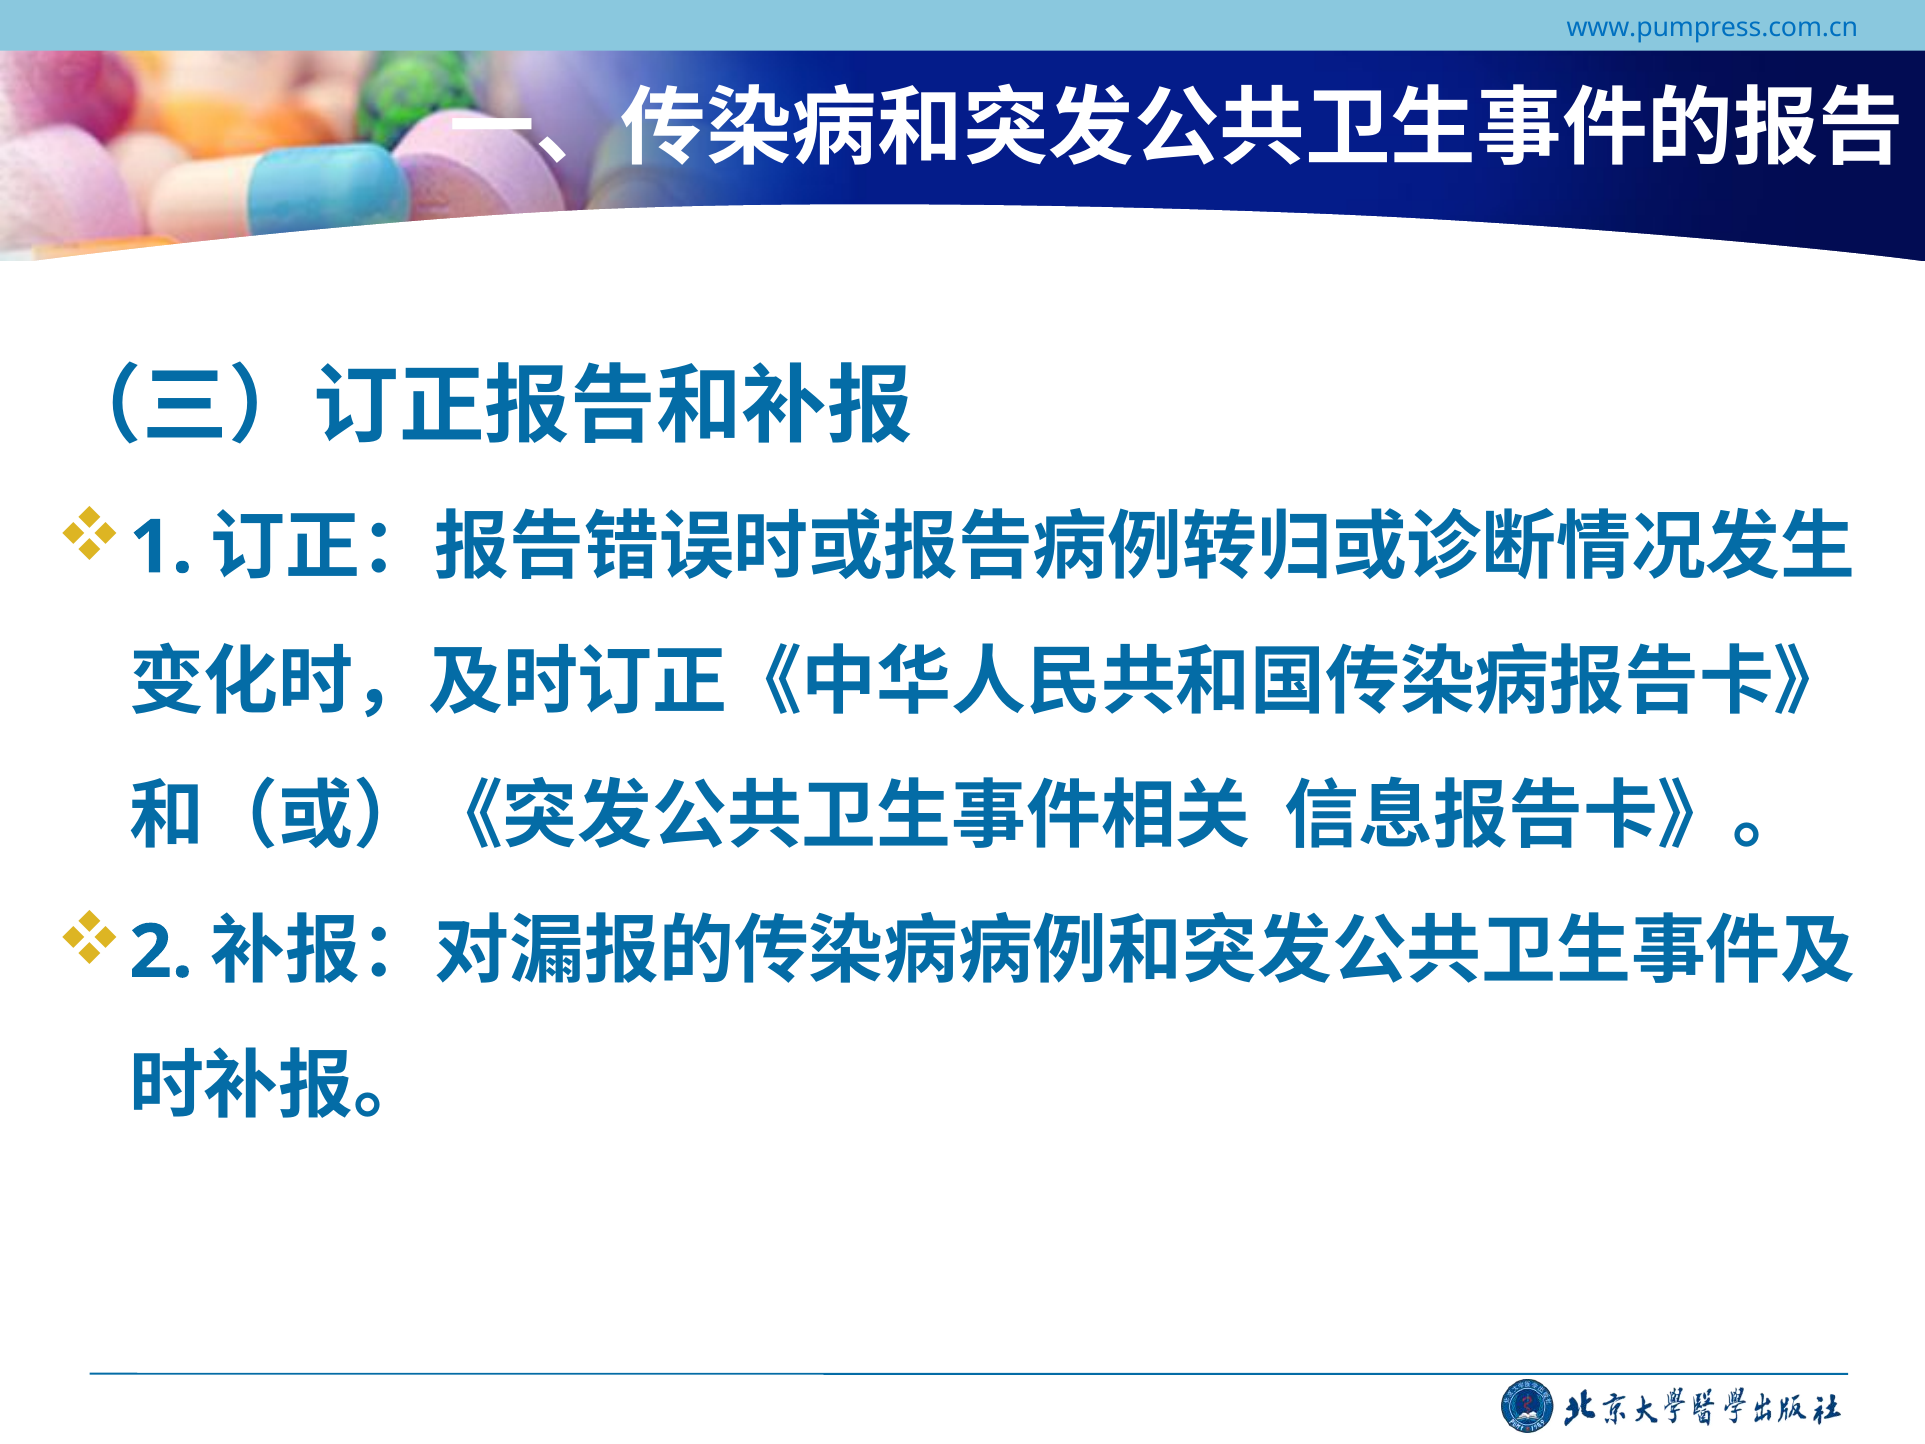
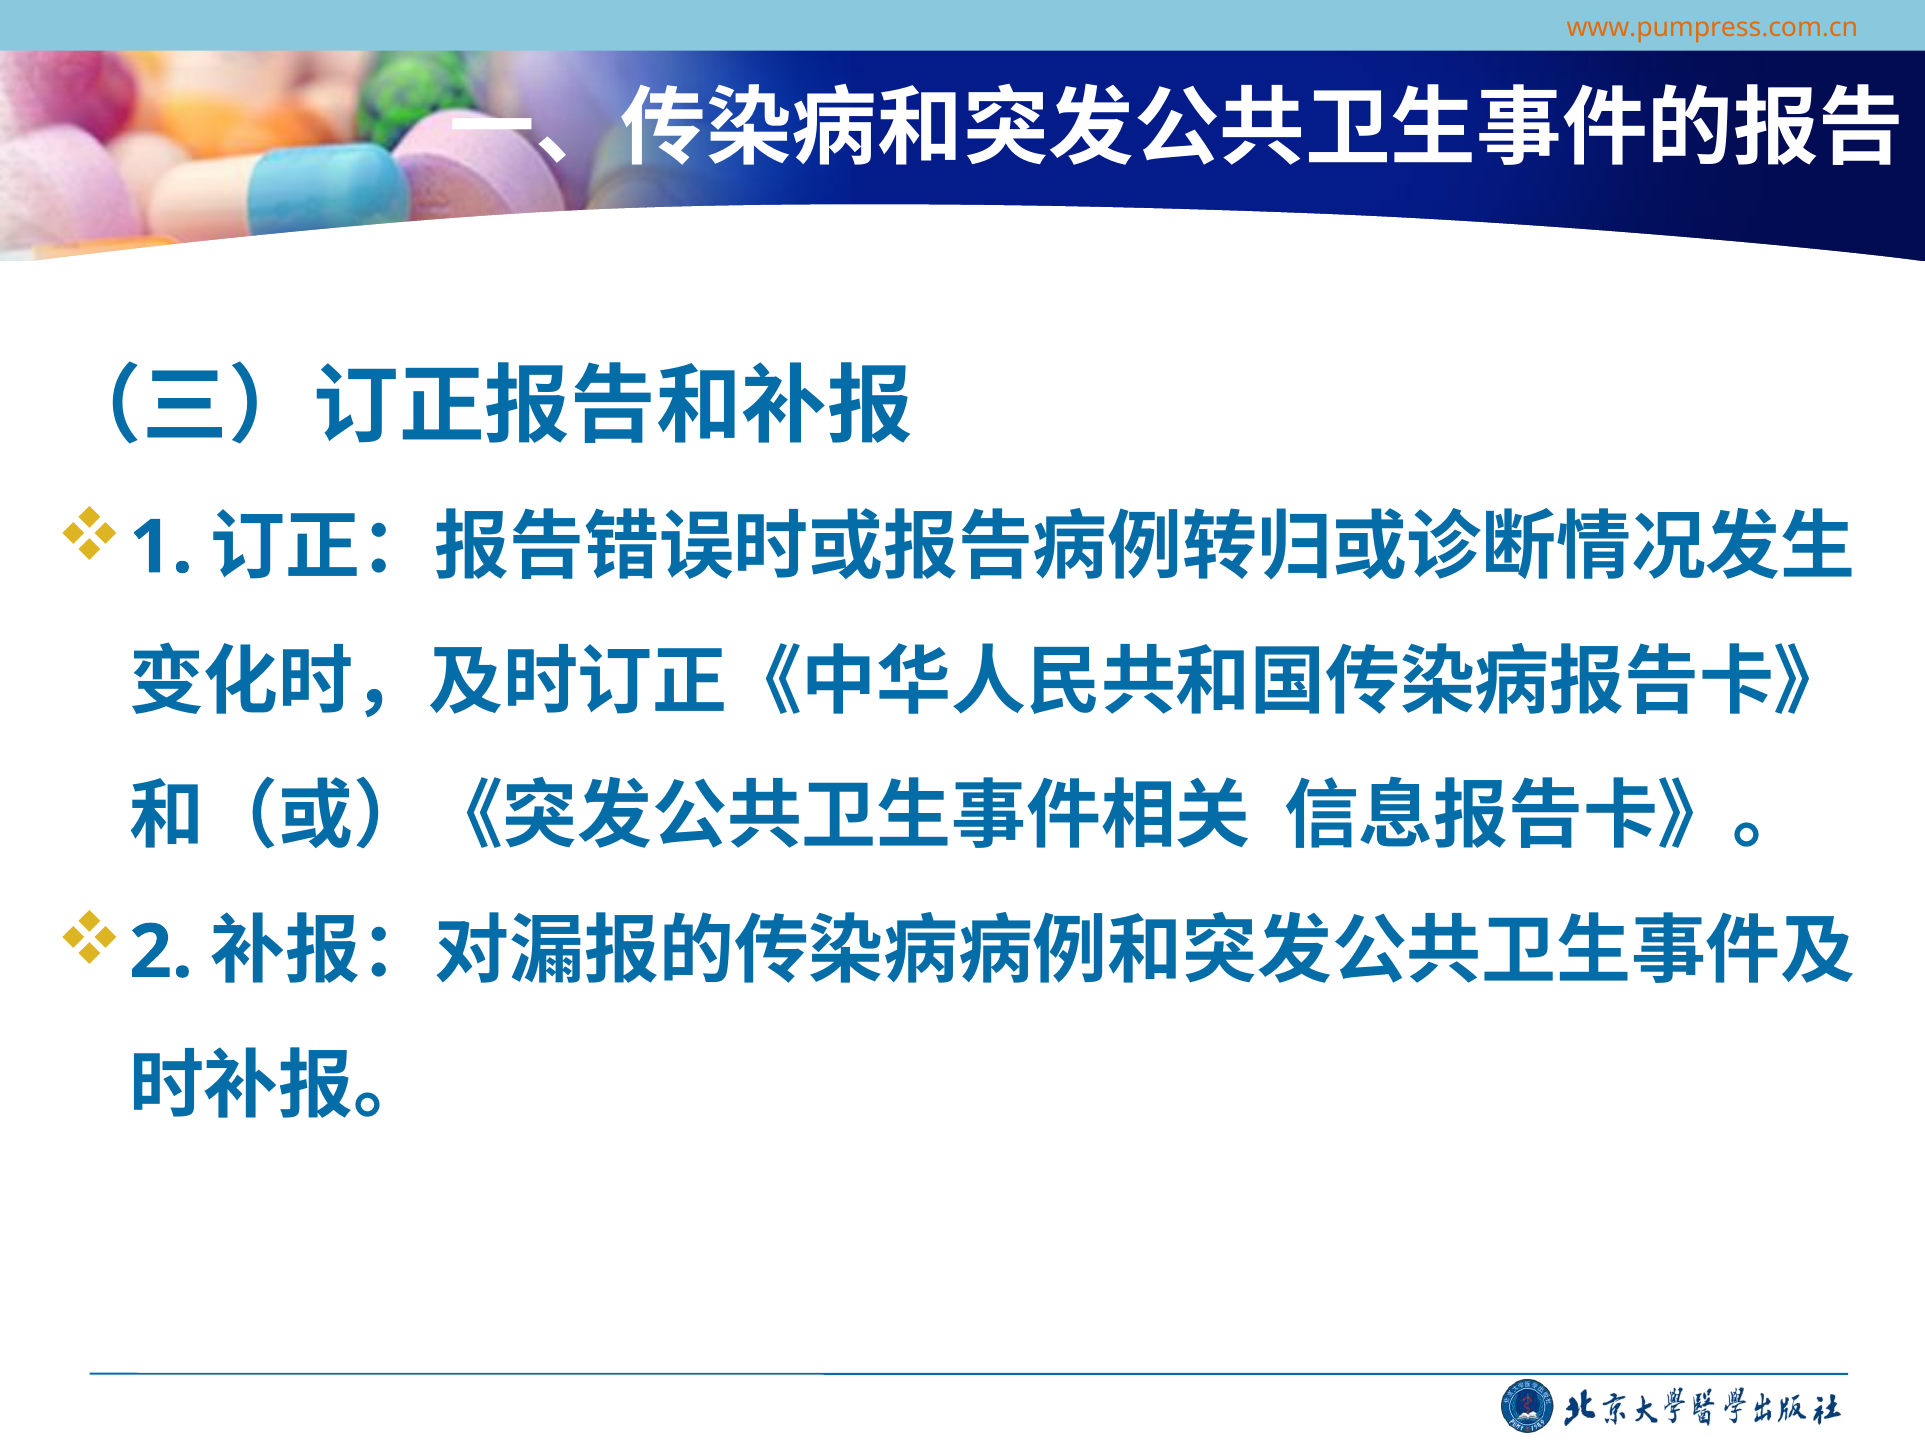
www.pumpress.com.cn colour: blue -> orange
